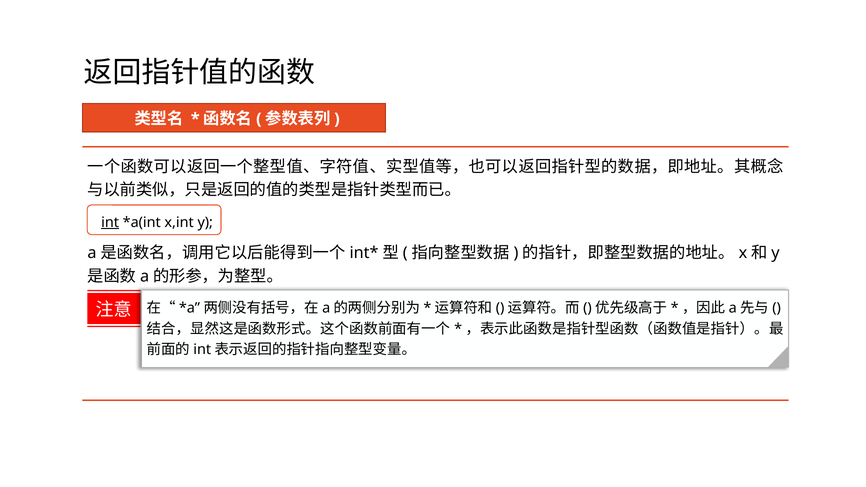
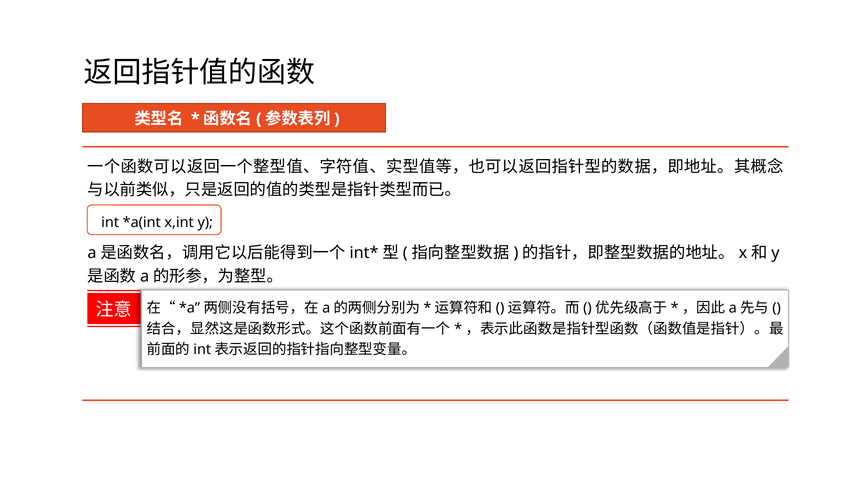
int underline: present -> none
